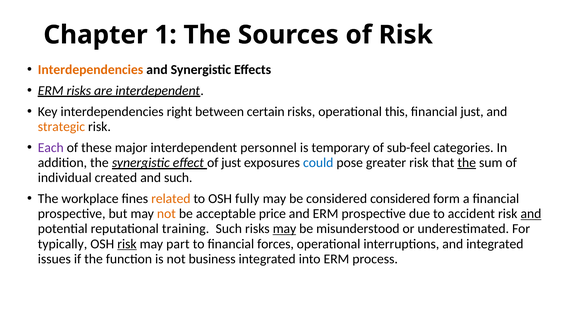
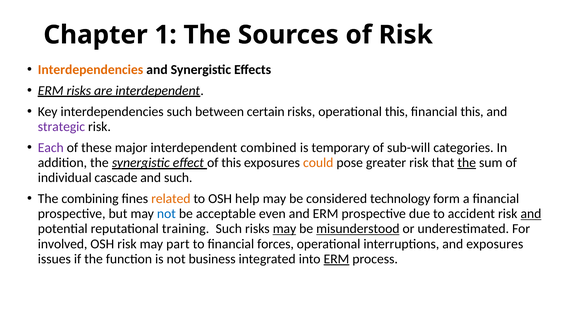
interdependencies right: right -> such
financial just: just -> this
strategic colour: orange -> purple
personnel: personnel -> combined
sub-feel: sub-feel -> sub-will
of just: just -> this
could colour: blue -> orange
created: created -> cascade
workplace: workplace -> combining
fully: fully -> help
considered considered: considered -> technology
not at (166, 214) colour: orange -> blue
price: price -> even
misunderstood underline: none -> present
typically: typically -> involved
risk at (127, 244) underline: present -> none
and integrated: integrated -> exposures
ERM at (336, 259) underline: none -> present
